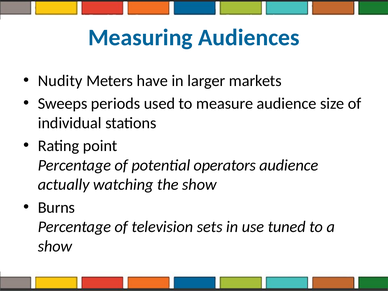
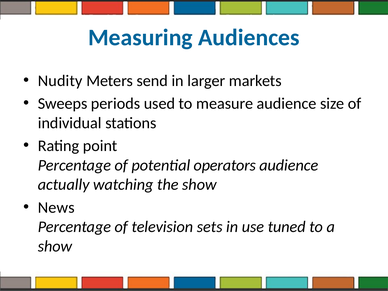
have: have -> send
Burns: Burns -> News
